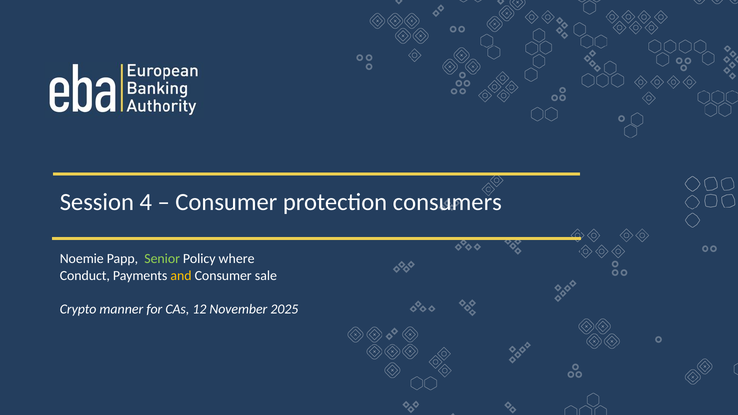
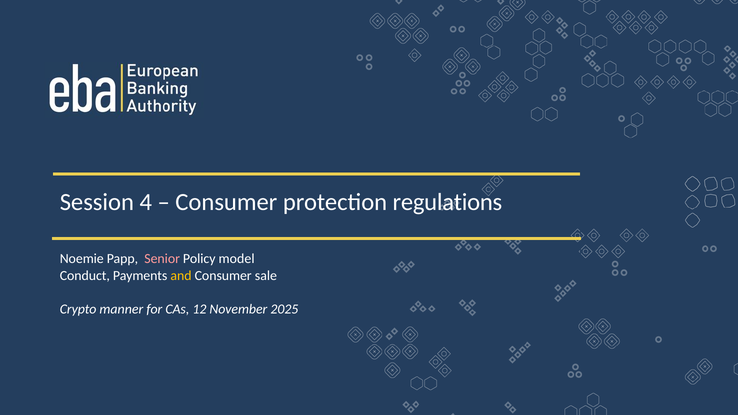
consumers: consumers -> regulations
Senior colour: light green -> pink
where: where -> model
